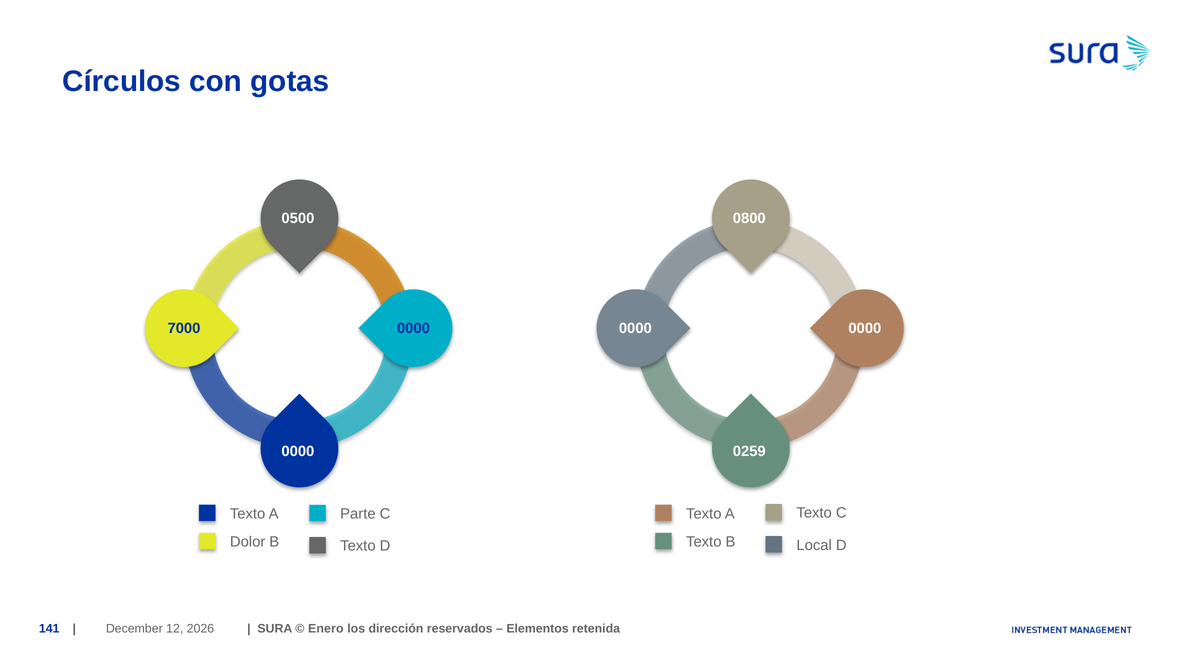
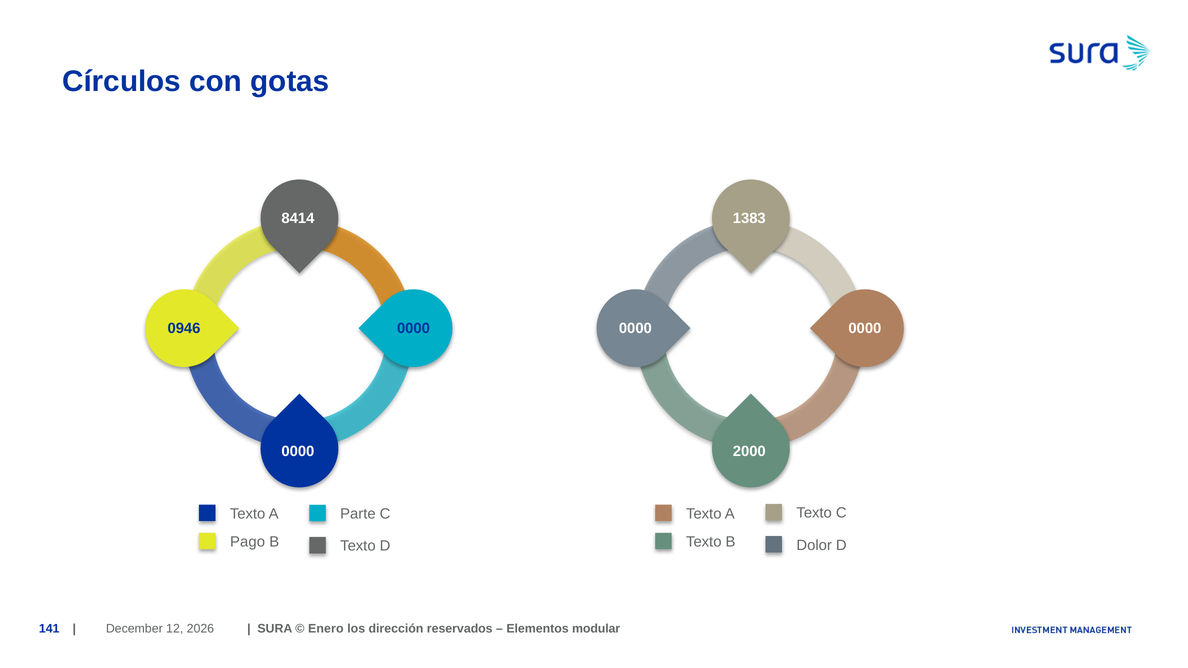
0500: 0500 -> 8414
0800: 0800 -> 1383
7000: 7000 -> 0946
0259: 0259 -> 2000
Dolor: Dolor -> Pago
Local: Local -> Dolor
retenida: retenida -> modular
